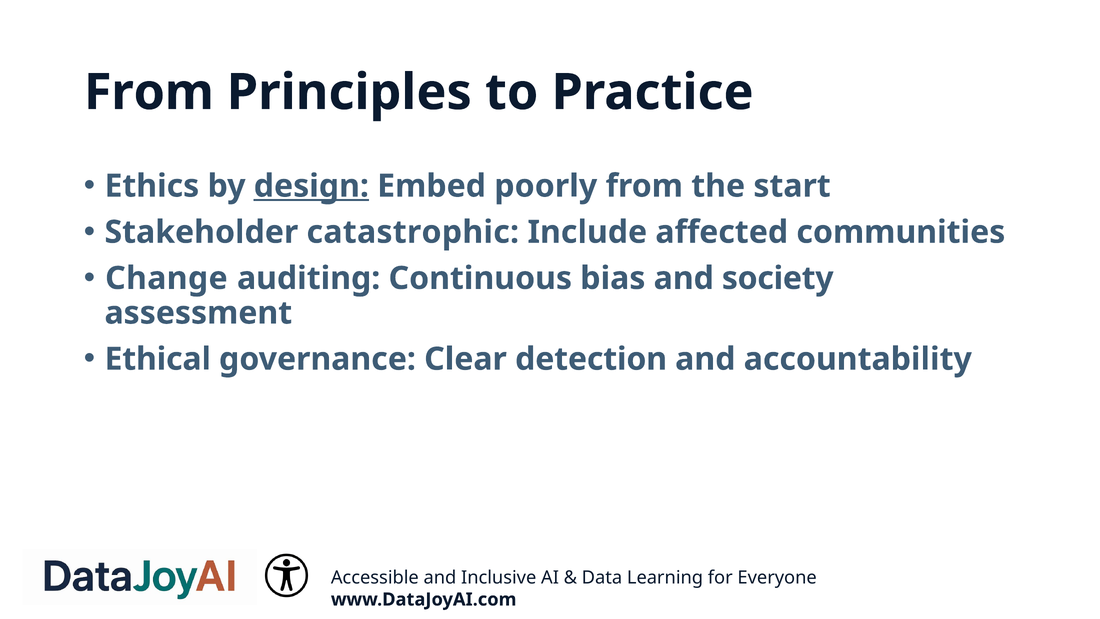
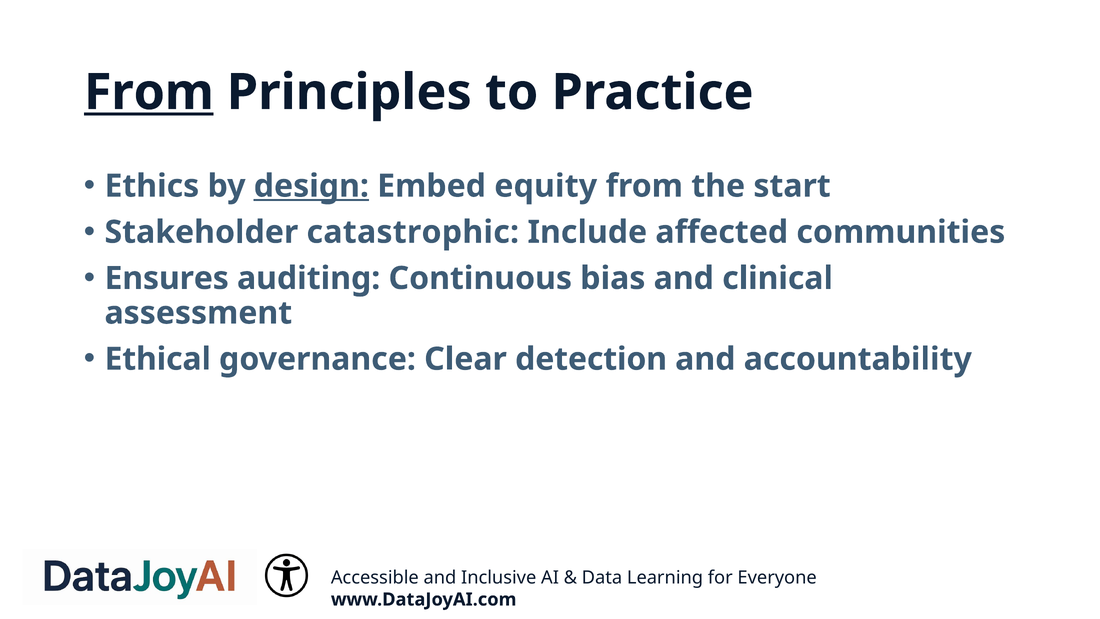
From at (149, 92) underline: none -> present
poorly: poorly -> equity
Change: Change -> Ensures
society: society -> clinical
